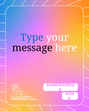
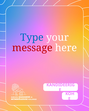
message colour: black -> red
